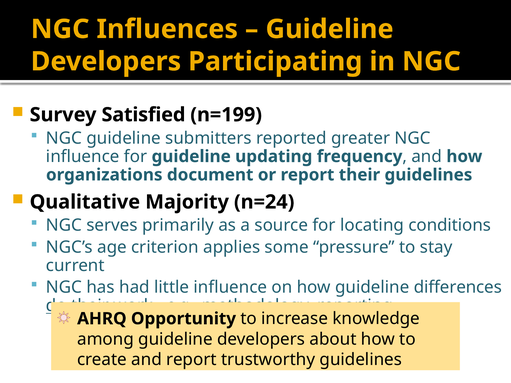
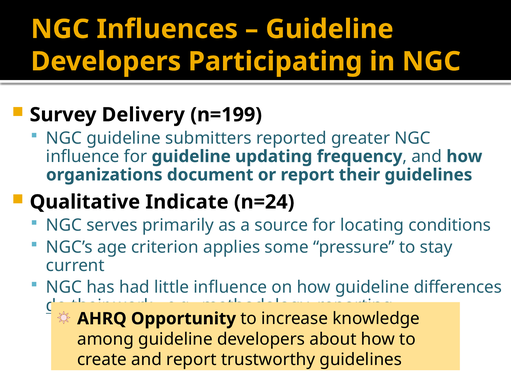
Satisfied: Satisfied -> Delivery
Majority: Majority -> Indicate
